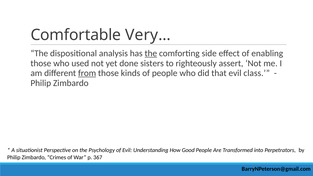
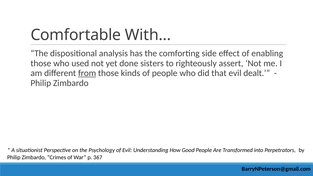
Very…: Very… -> With…
the at (151, 53) underline: present -> none
class: class -> dealt
